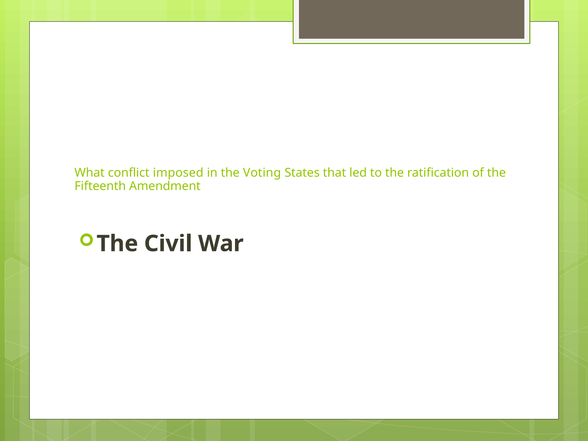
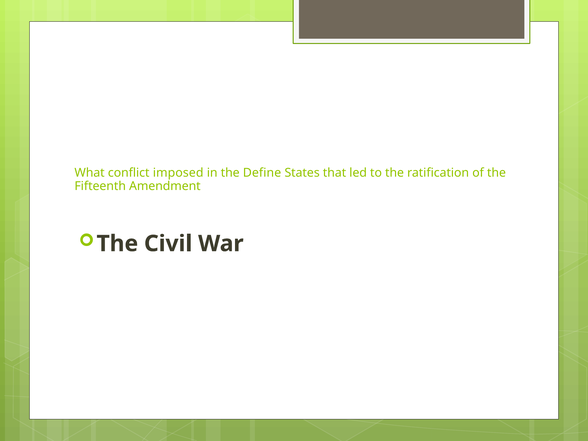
Voting: Voting -> Define
